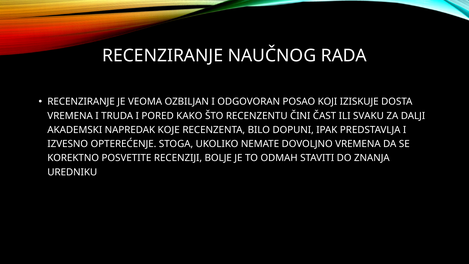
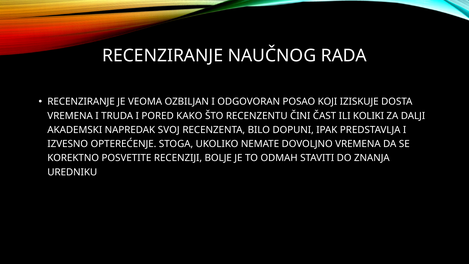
SVAKU: SVAKU -> KOLIKI
KOJE: KOJE -> SVOJ
